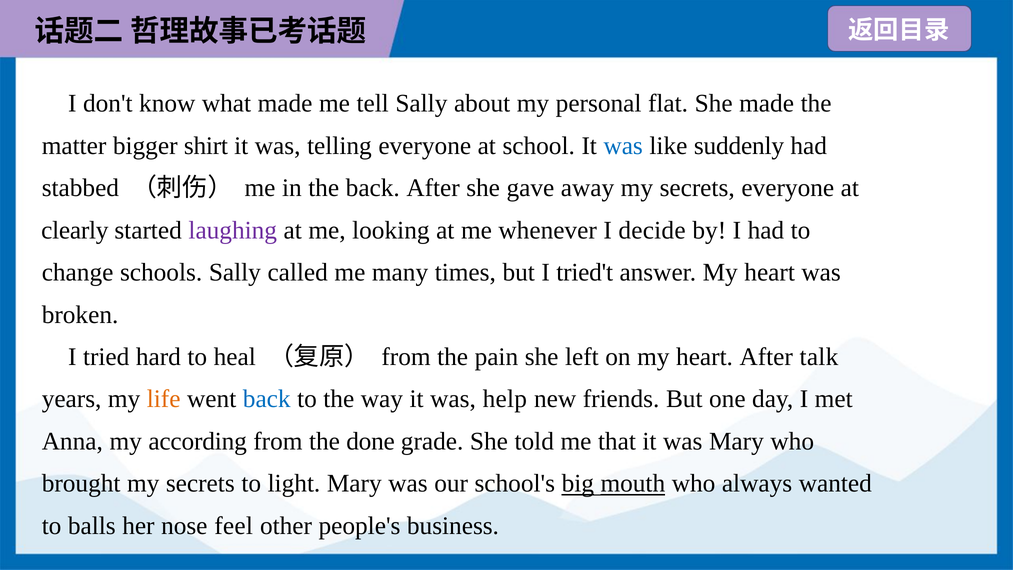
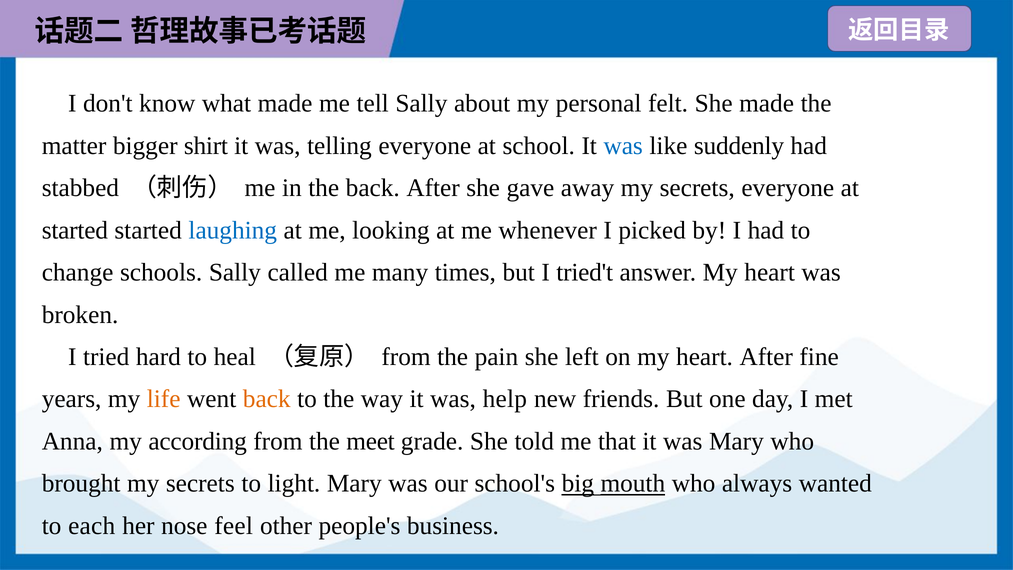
flat: flat -> felt
clearly at (75, 230): clearly -> started
laughing colour: purple -> blue
decide: decide -> picked
talk: talk -> fine
back at (267, 399) colour: blue -> orange
done: done -> meet
balls: balls -> each
